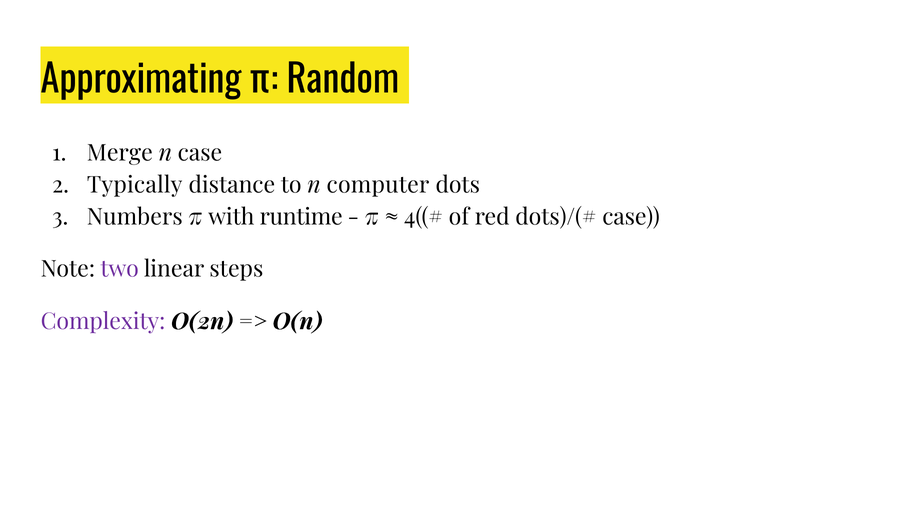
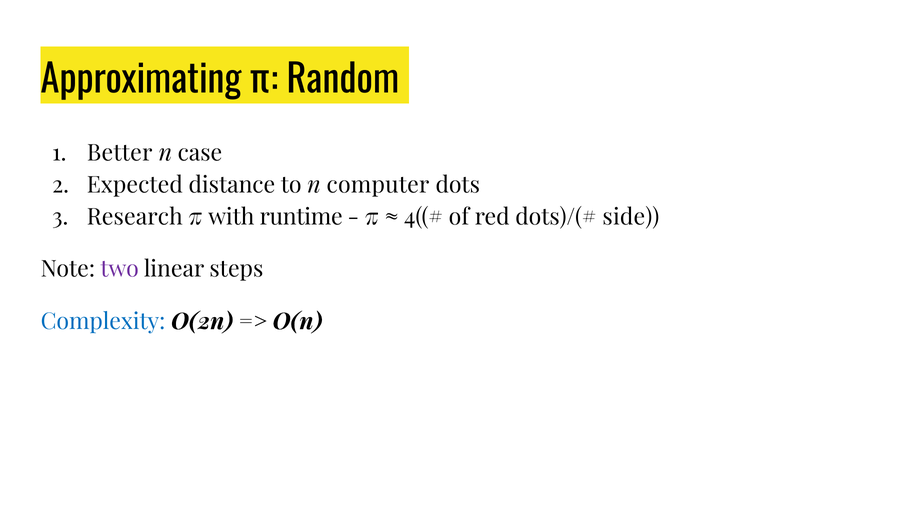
Merge: Merge -> Better
Typically: Typically -> Expected
Numbers: Numbers -> Research
case at (631, 217): case -> side
Complexity colour: purple -> blue
